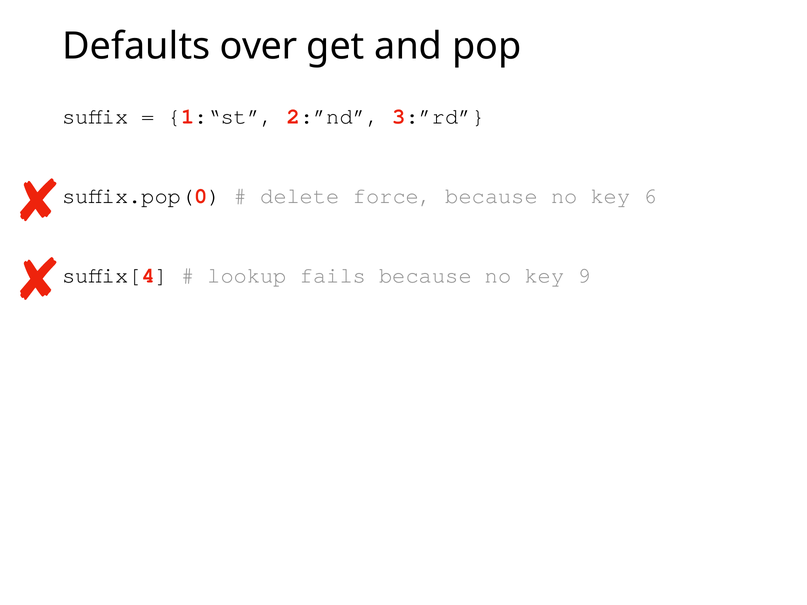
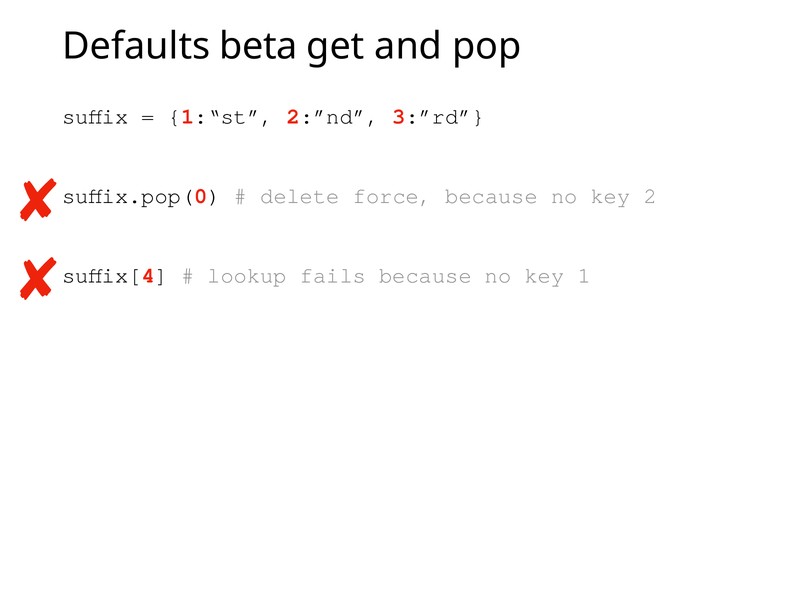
over: over -> beta
6: 6 -> 2
9: 9 -> 1
